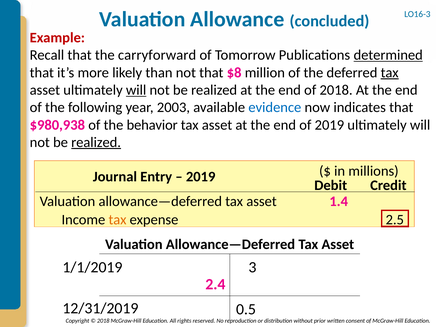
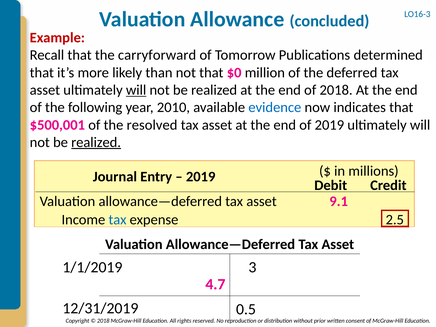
determined underline: present -> none
$8: $8 -> $0
tax at (390, 73) underline: present -> none
2003: 2003 -> 2010
$980,938: $980,938 -> $500,001
behavior: behavior -> resolved
1.4: 1.4 -> 9.1
tax at (118, 220) colour: orange -> blue
2.4: 2.4 -> 4.7
